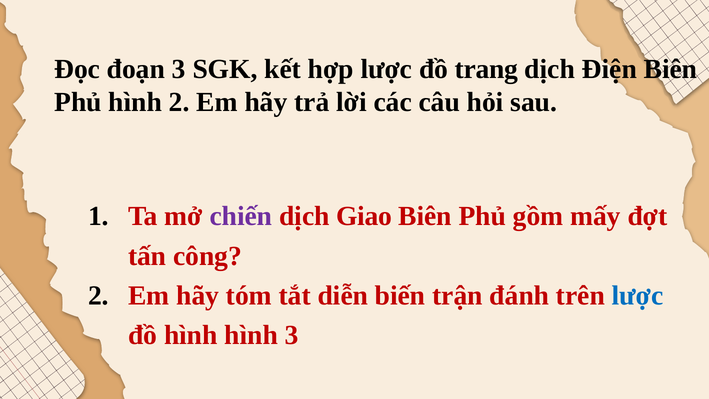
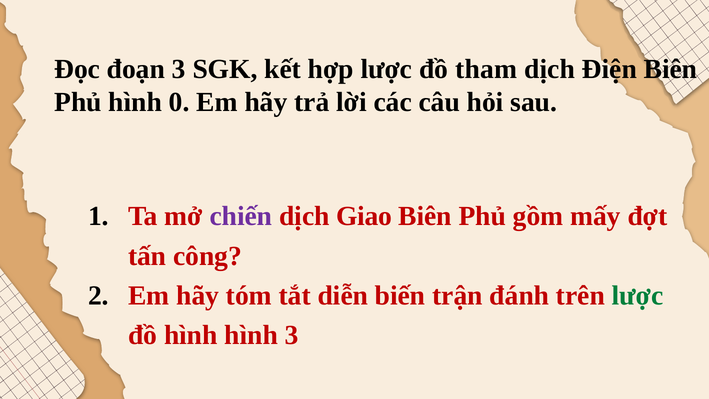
trang: trang -> tham
hình 2: 2 -> 0
lược at (638, 296) colour: blue -> green
